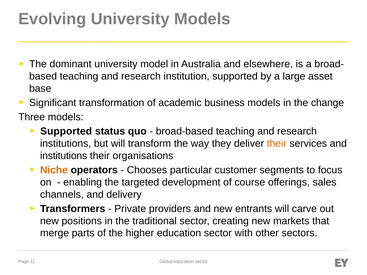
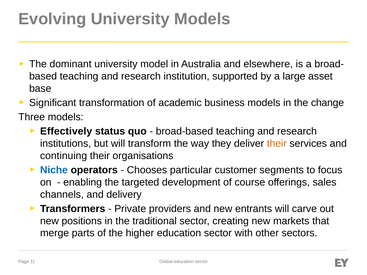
Supported at (66, 131): Supported -> Effectively
institutions at (64, 156): institutions -> continuing
Niche colour: orange -> blue
